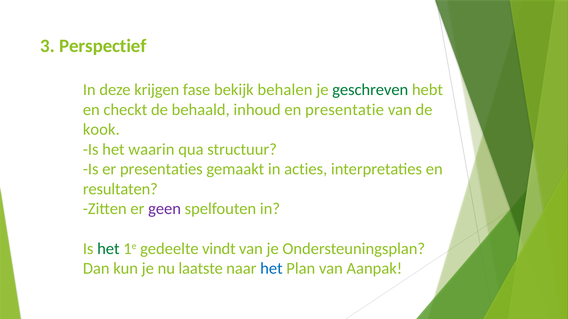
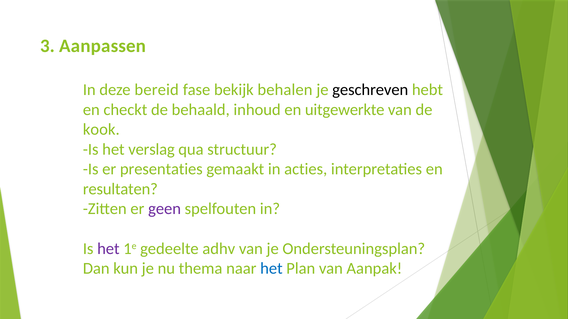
Perspectief: Perspectief -> Aanpassen
krijgen: krijgen -> bereid
geschreven colour: green -> black
presentatie: presentatie -> uitgewerkte
waarin: waarin -> verslag
het at (108, 249) colour: green -> purple
vindt: vindt -> adhv
laatste: laatste -> thema
